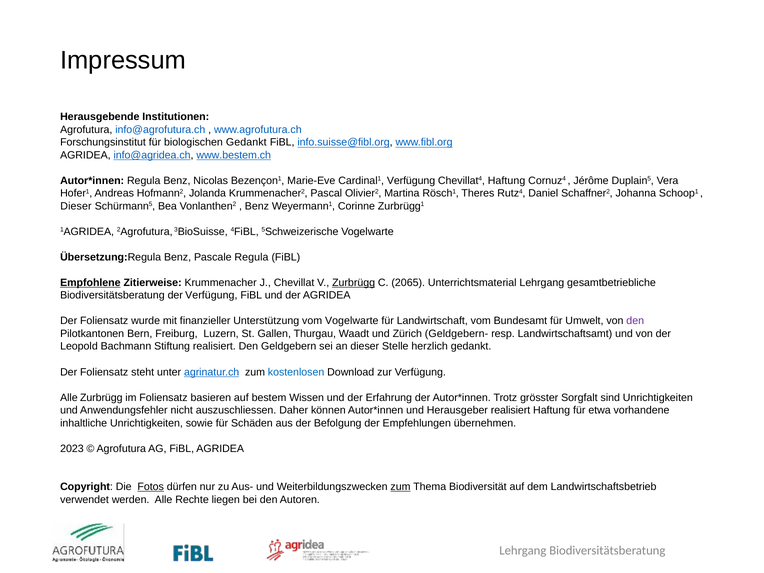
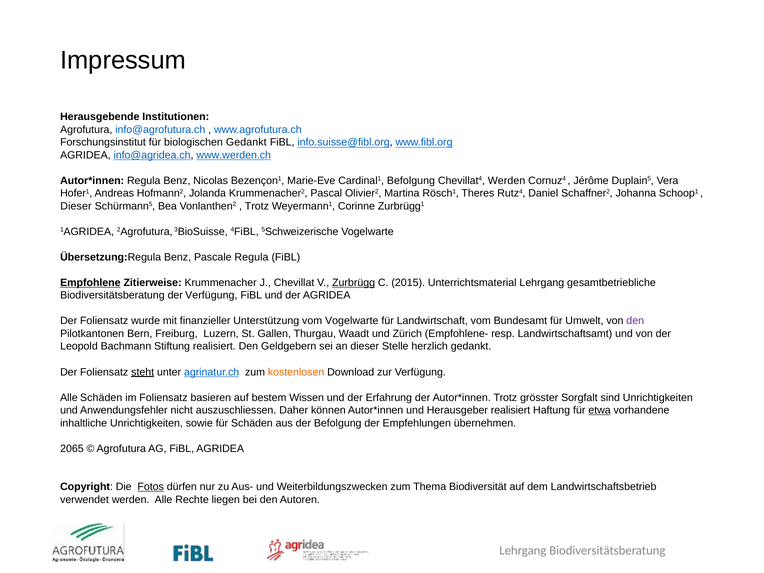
www.bestem.ch: www.bestem.ch -> www.werden.ch
Cardinal1 Verfügung: Verfügung -> Befolgung
Chevillat4 Haftung: Haftung -> Werden
Benz at (257, 206): Benz -> Trotz
2065: 2065 -> 2015
Geldgebern-: Geldgebern- -> Empfohlene-
steht underline: none -> present
kostenlosen colour: blue -> orange
Alle Zurbrügg: Zurbrügg -> Schäden
etwa underline: none -> present
2023: 2023 -> 2065
zum at (401, 487) underline: present -> none
